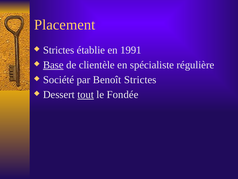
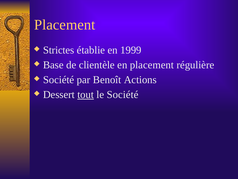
1991: 1991 -> 1999
Base underline: present -> none
en spécialiste: spécialiste -> placement
Benoît Strictes: Strictes -> Actions
le Fondée: Fondée -> Société
